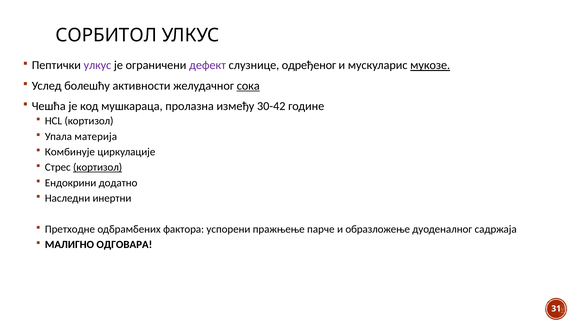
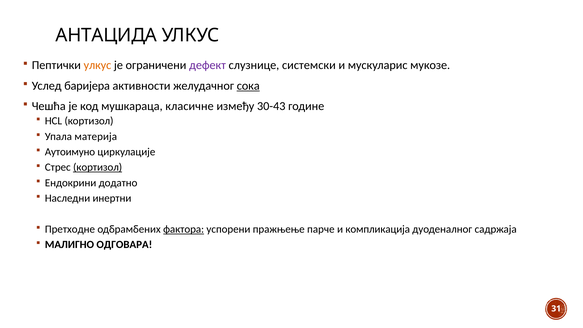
СОРБИТОЛ: СОРБИТОЛ -> АНТАЦИДА
улкус at (97, 65) colour: purple -> orange
одређеног: одређеног -> системски
мукозе underline: present -> none
болешћу: болешћу -> баријера
пролазна: пролазна -> класичне
30-42: 30-42 -> 30-43
Комбинује: Комбинује -> Аутоимуно
фактора underline: none -> present
образложење: образложење -> компликација
